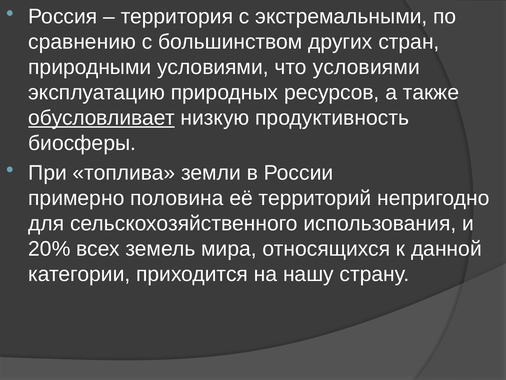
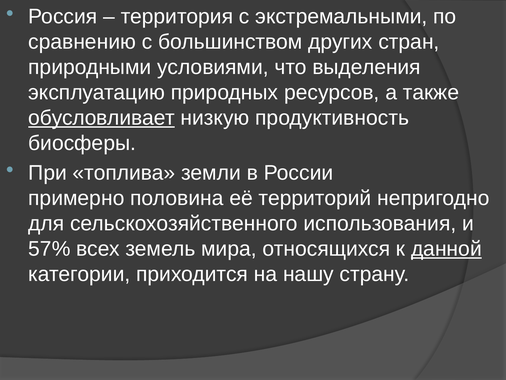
что условиями: условиями -> выделения
20%: 20% -> 57%
данной underline: none -> present
